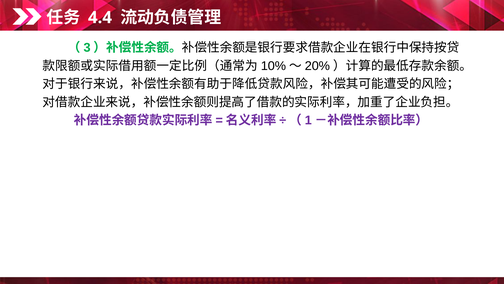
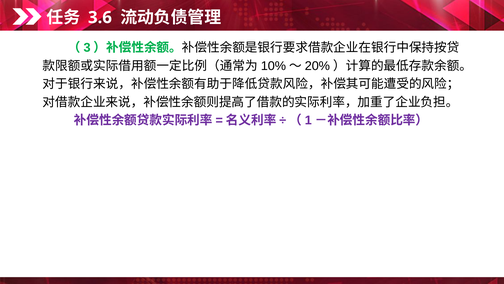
4.4: 4.4 -> 3.6
